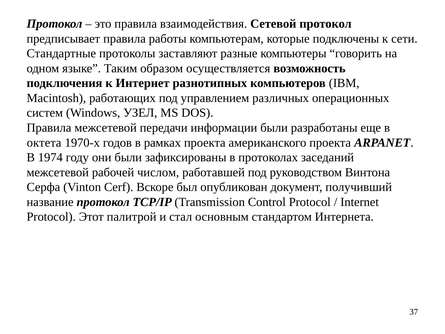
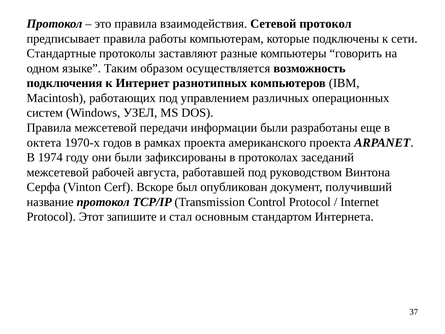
числом: числом -> августа
палитрой: палитрой -> запишите
